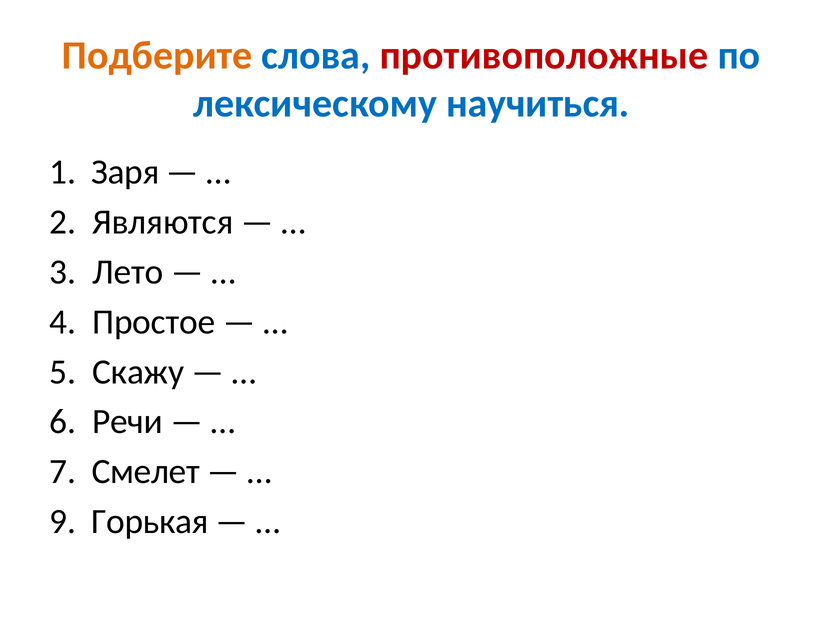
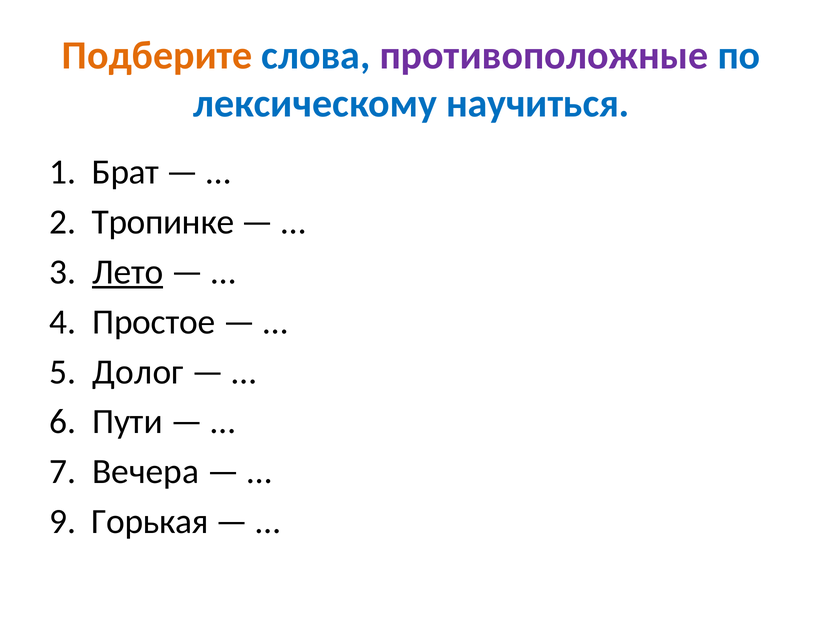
противоположные colour: red -> purple
Заря: Заря -> Брат
Являются: Являются -> Тропинке
Лето underline: none -> present
Скажу: Скажу -> Долог
Речи: Речи -> Пути
Смелет: Смелет -> Вечера
